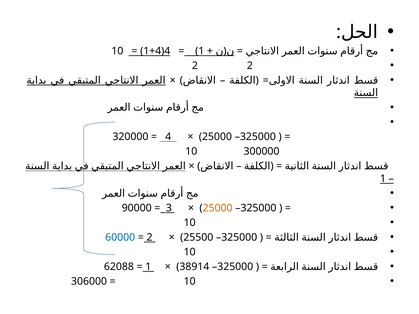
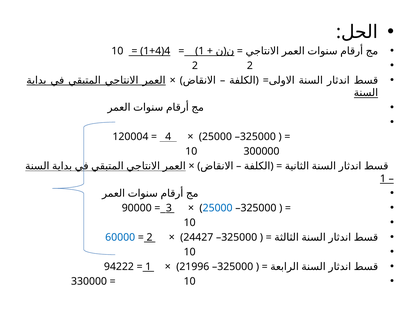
320000: 320000 -> 120004
25000 at (218, 208) colour: orange -> blue
25500: 25500 -> 24427
62088: 62088 -> 94222
38914: 38914 -> 21996
306000: 306000 -> 330000
